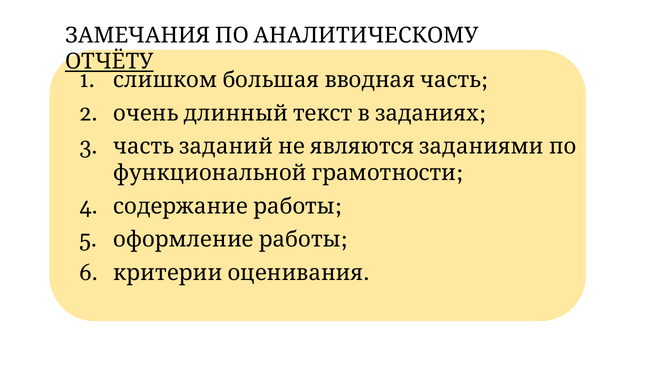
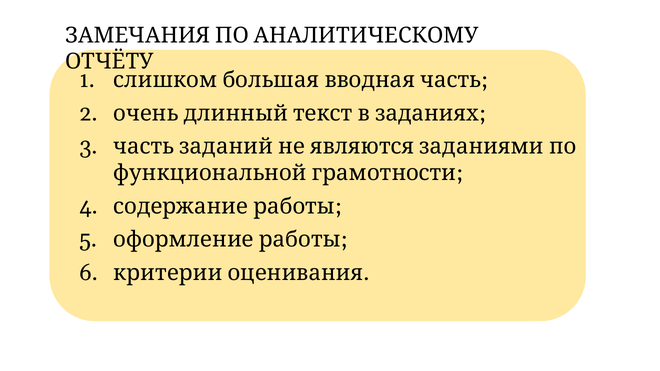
ОТЧЁТУ underline: present -> none
